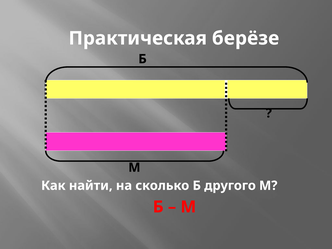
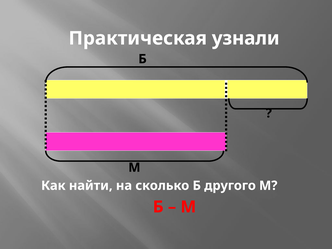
берёзе: берёзе -> узнали
